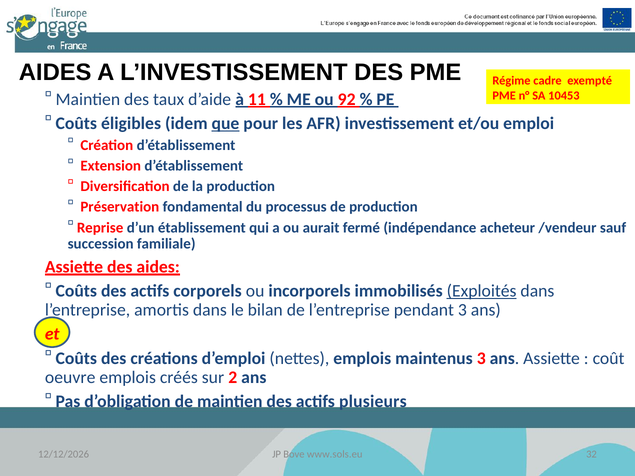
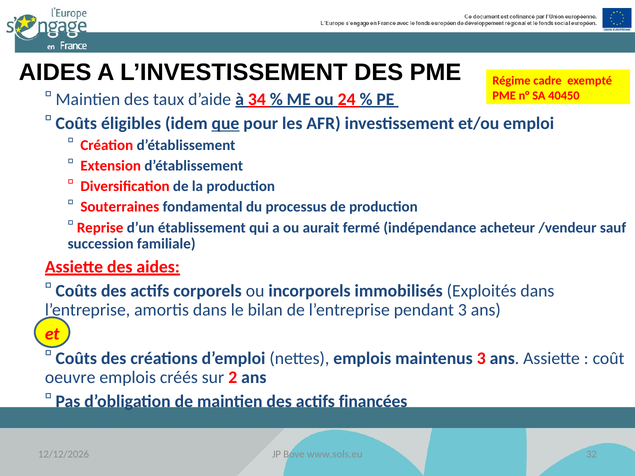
11: 11 -> 34
92: 92 -> 24
10453: 10453 -> 40450
Préservation: Préservation -> Souterraines
Exploités underline: present -> none
plusieurs: plusieurs -> financées
